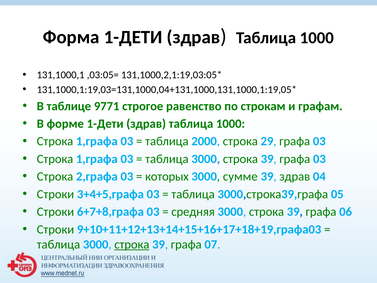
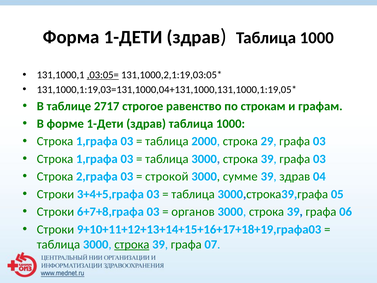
,03:05= underline: none -> present
9771: 9771 -> 2717
которых: которых -> строкой
средняя: средняя -> органов
